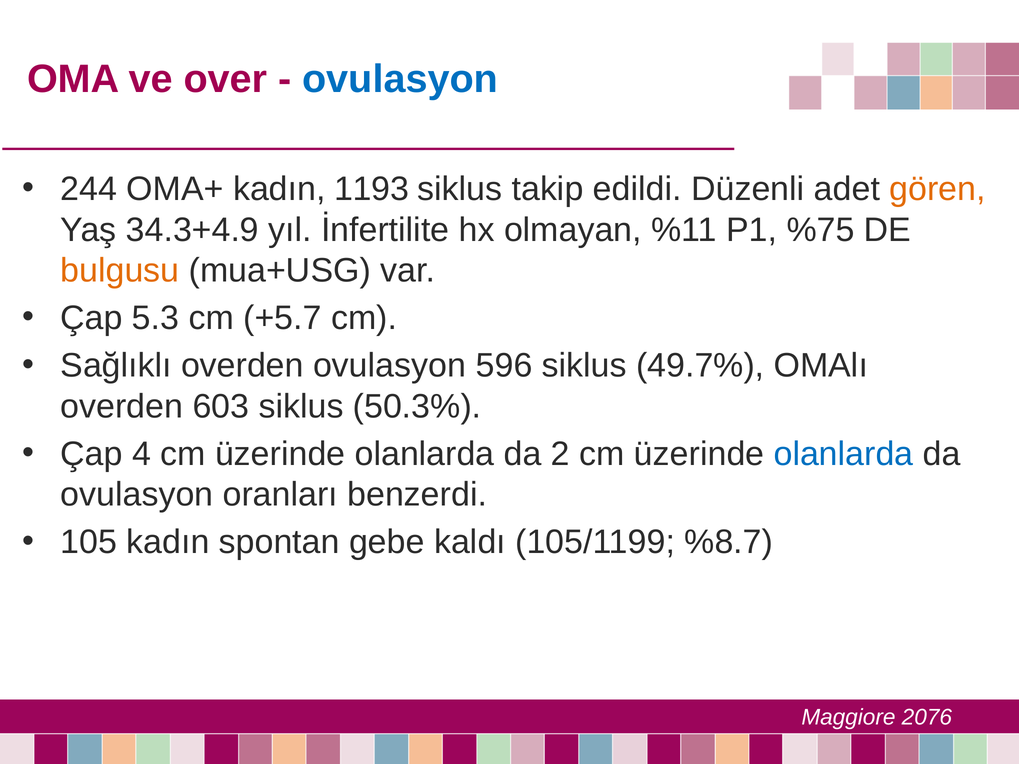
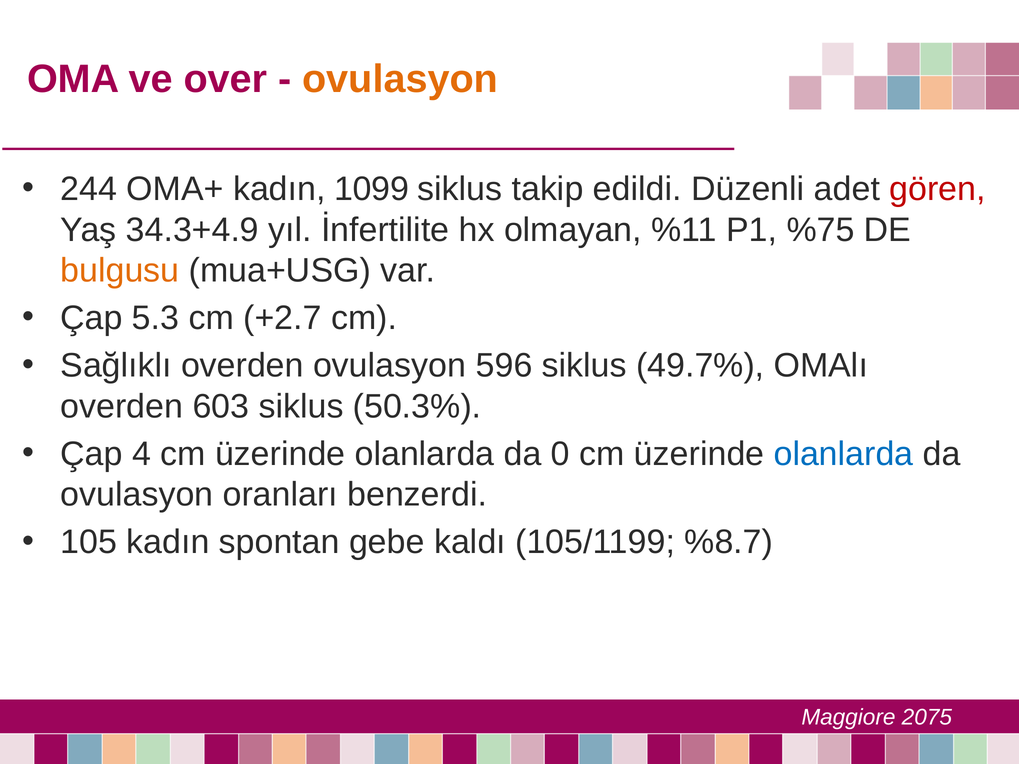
ovulasyon at (400, 79) colour: blue -> orange
1193: 1193 -> 1099
gören colour: orange -> red
+5.7: +5.7 -> +2.7
2: 2 -> 0
2076: 2076 -> 2075
